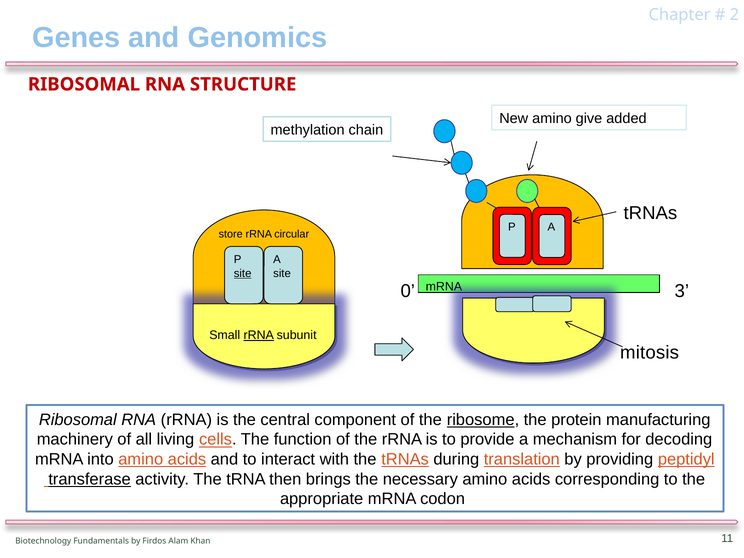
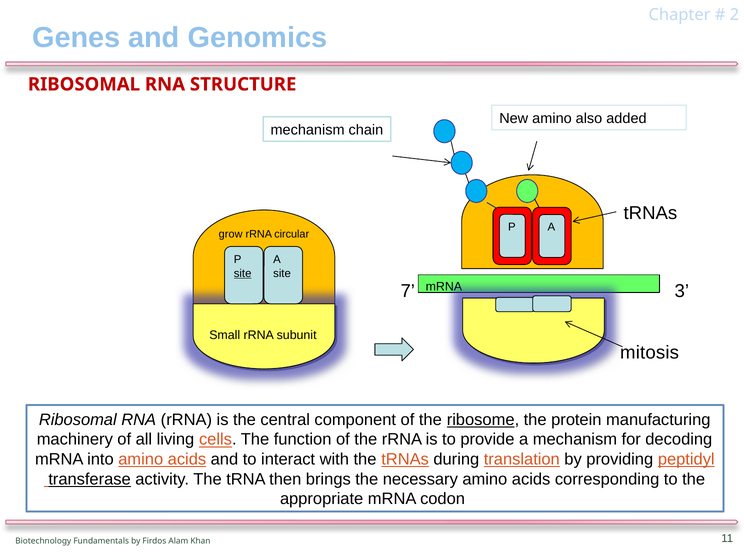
give: give -> also
methylation at (308, 130): methylation -> mechanism
store: store -> grow
0: 0 -> 7
rRNA at (259, 335) underline: present -> none
